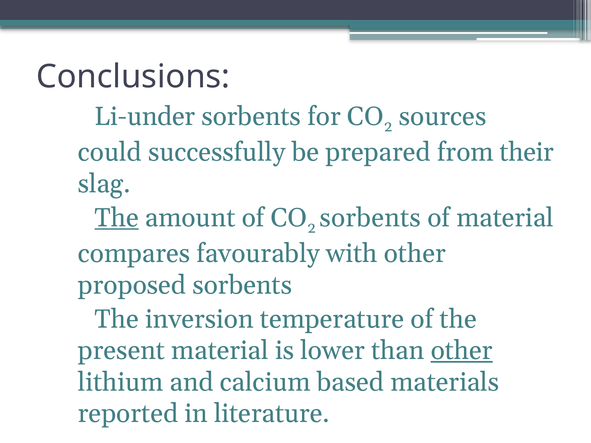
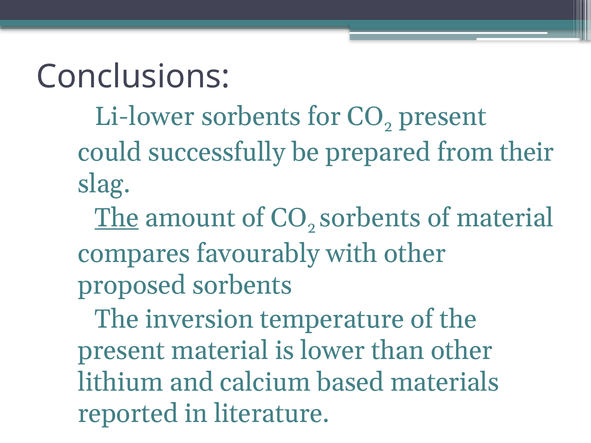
Li-under: Li-under -> Li-lower
sources at (443, 116): sources -> present
other at (462, 351) underline: present -> none
